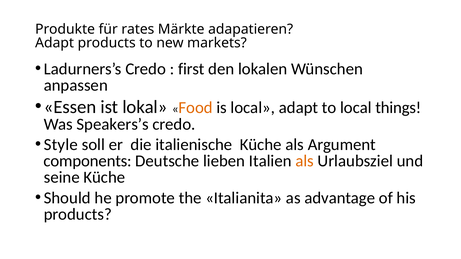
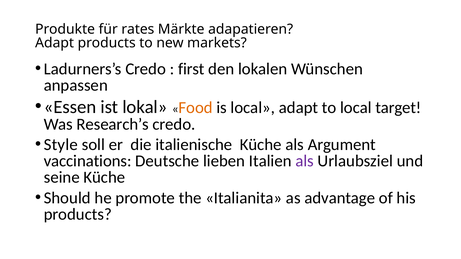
things: things -> target
Speakers’s: Speakers’s -> Research’s
components: components -> vaccinations
als at (305, 161) colour: orange -> purple
